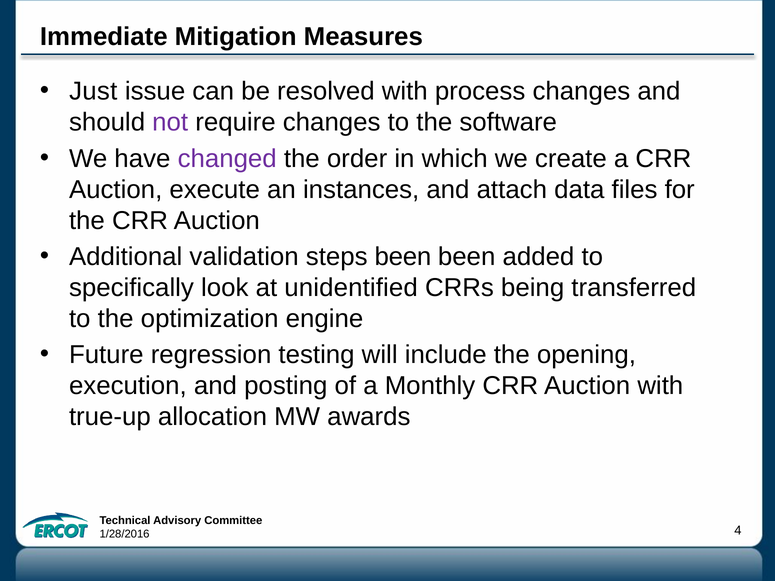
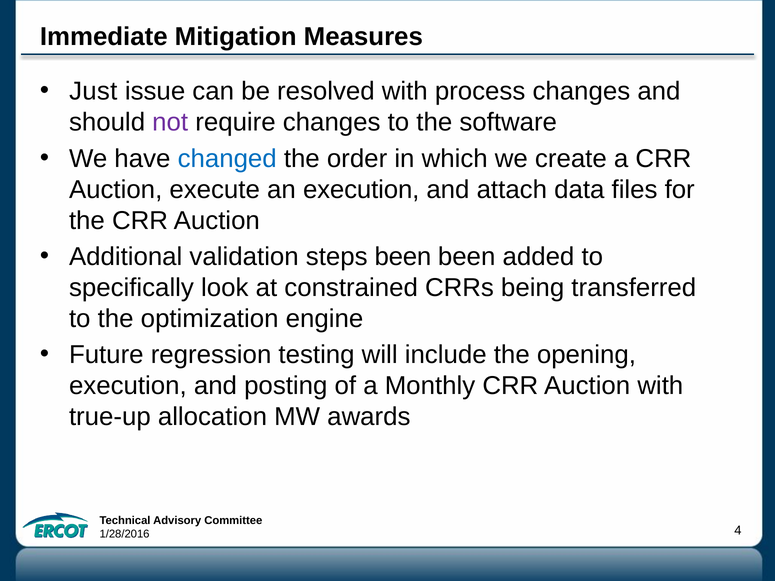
changed colour: purple -> blue
an instances: instances -> execution
unidentified: unidentified -> constrained
